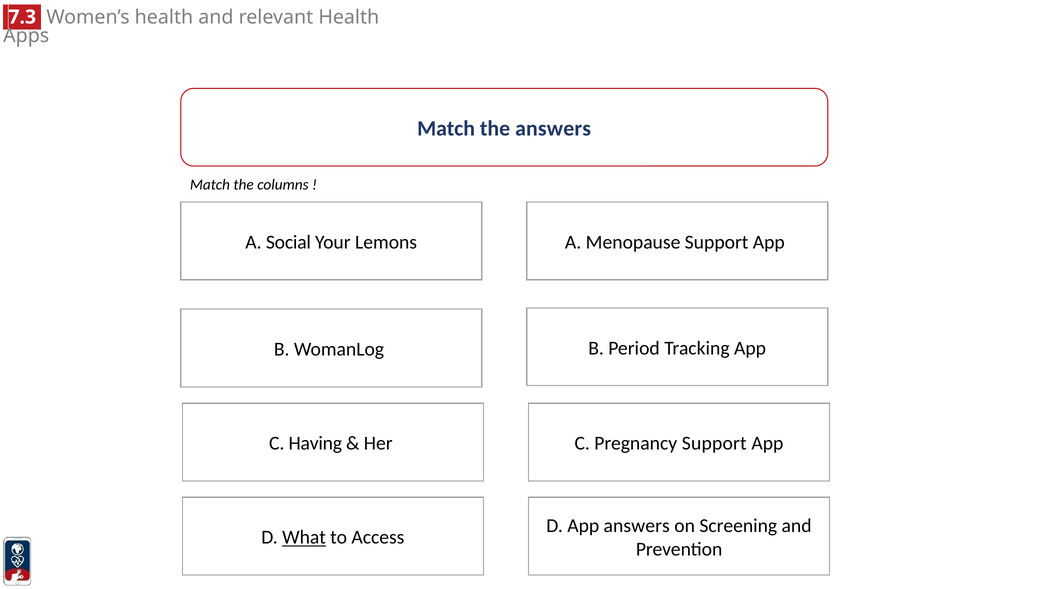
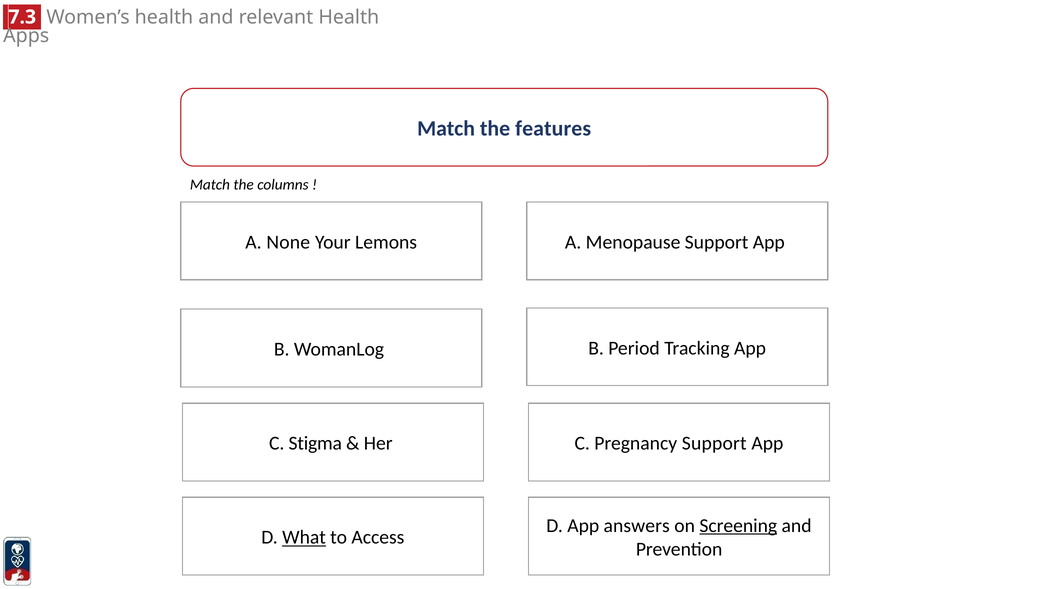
the answers: answers -> features
Social: Social -> None
Having: Having -> Stigma
Screening underline: none -> present
